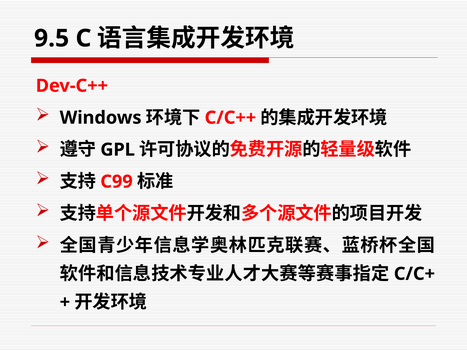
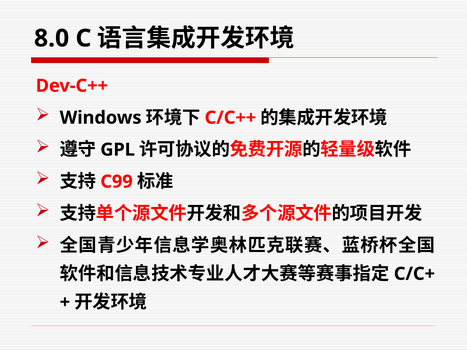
9.5: 9.5 -> 8.0
